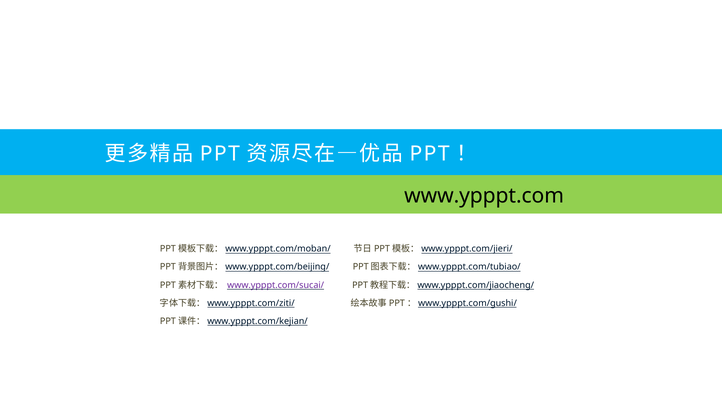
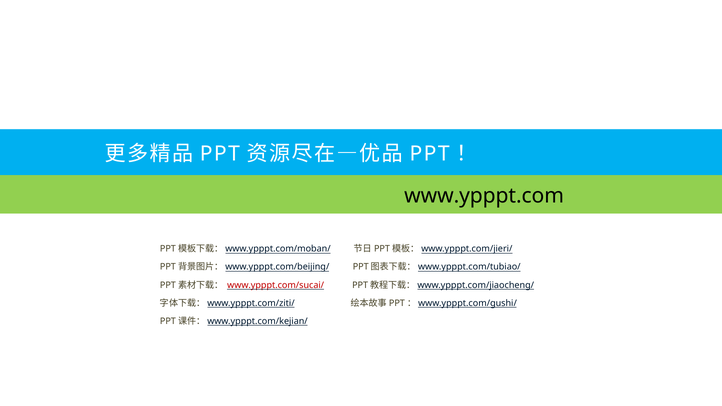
www.ypppt.com/sucai/ colour: purple -> red
